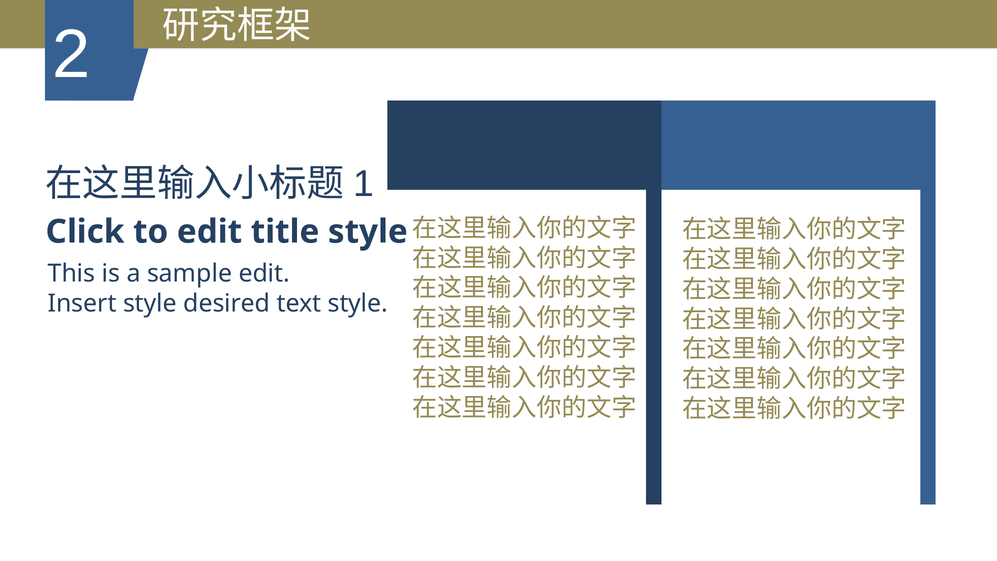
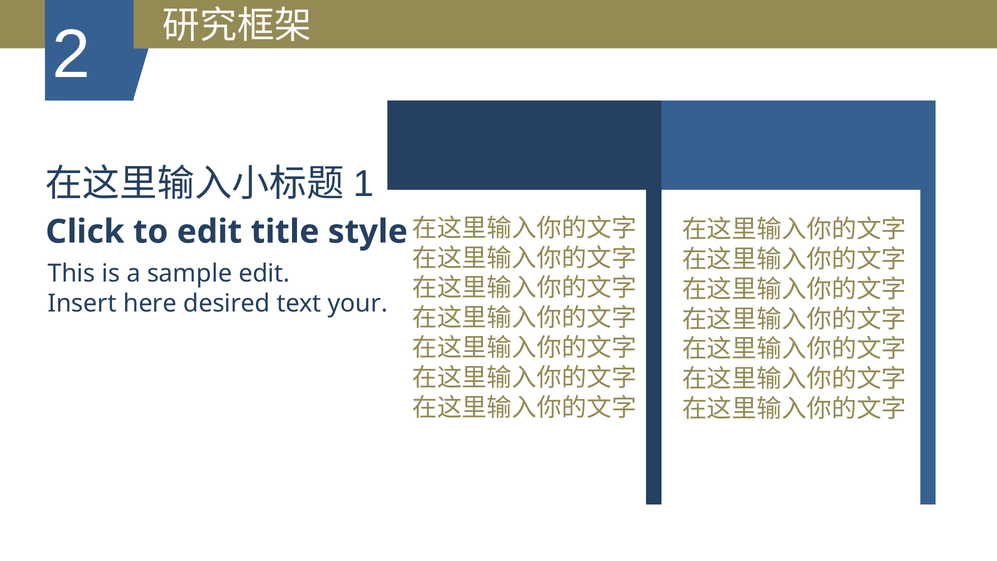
Insert style: style -> here
text style: style -> your
